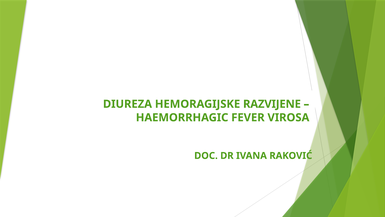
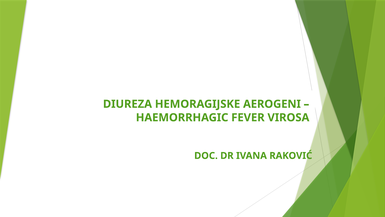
RAZVIJENE: RAZVIJENE -> AEROGENI
